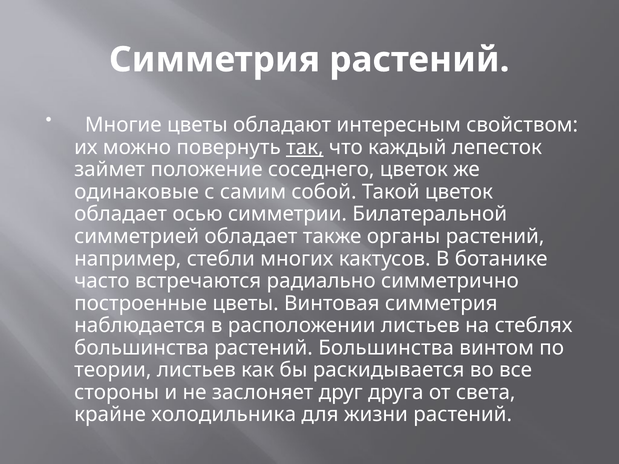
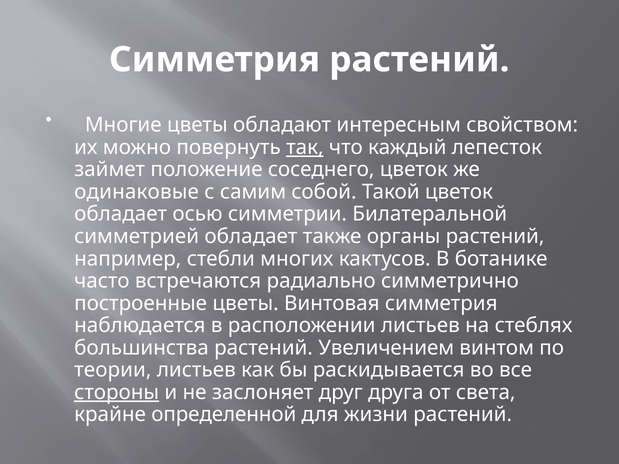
растений Большинства: Большинства -> Увеличением
стороны underline: none -> present
холодильника: холодильника -> определенной
